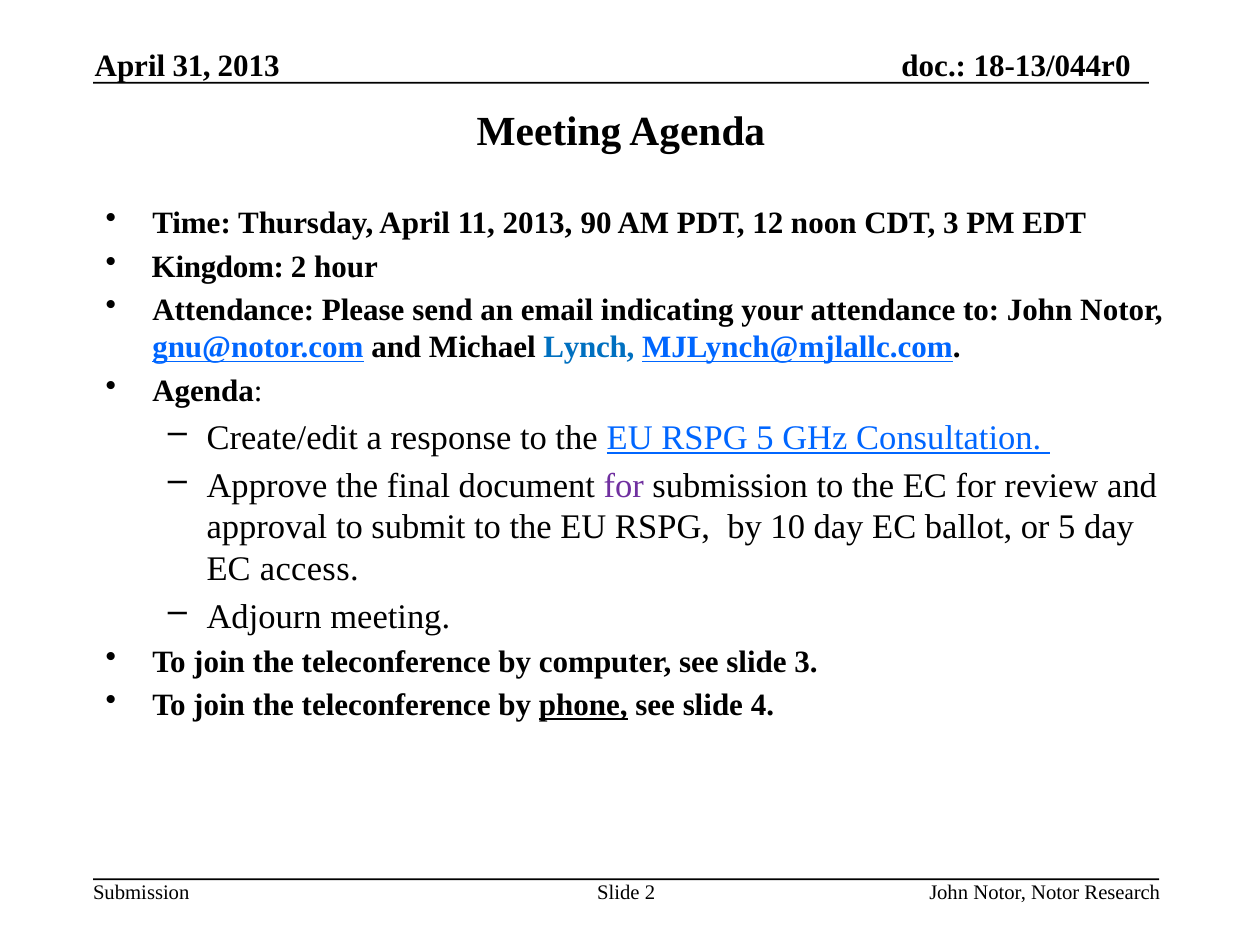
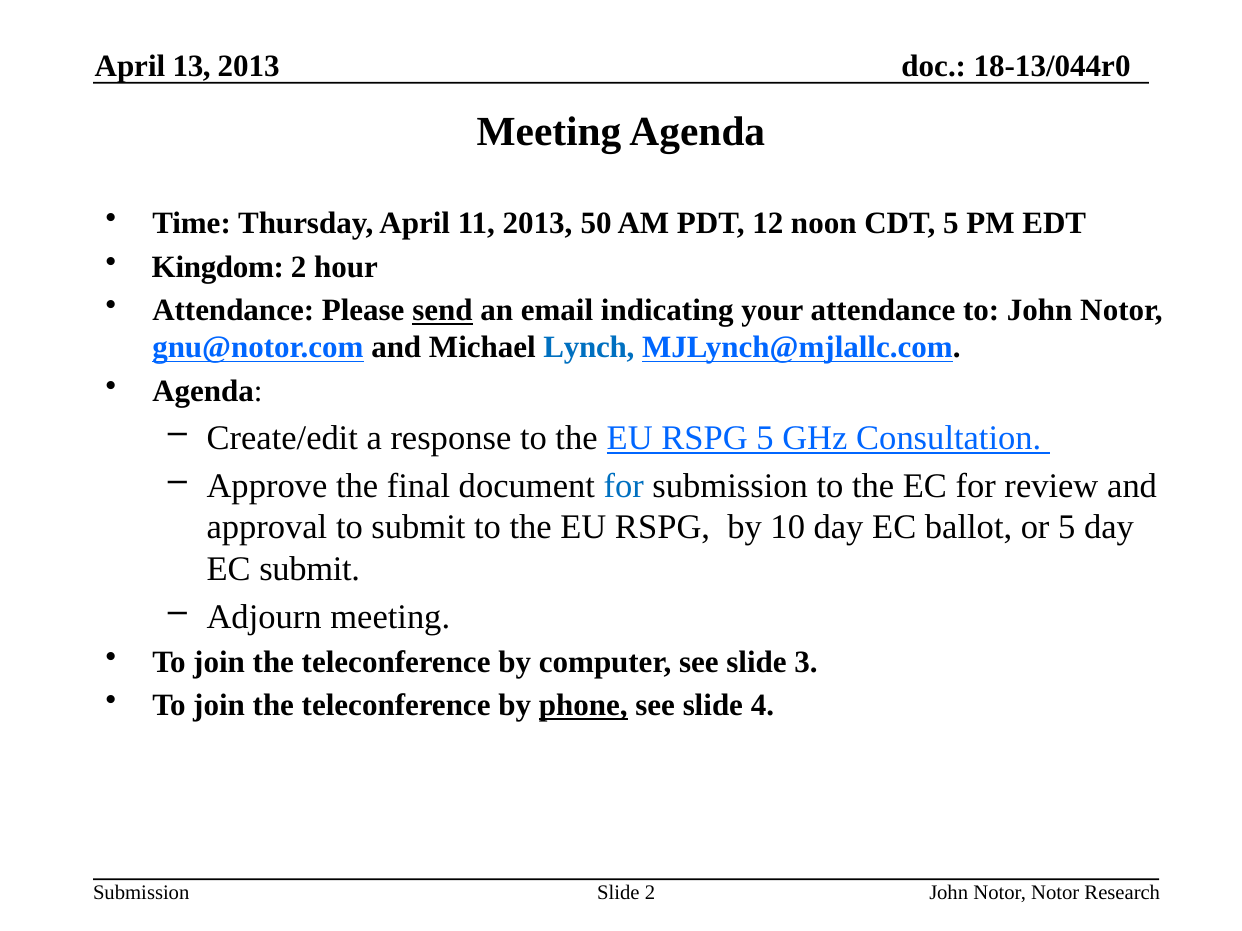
31: 31 -> 13
90: 90 -> 50
CDT 3: 3 -> 5
send underline: none -> present
for at (624, 486) colour: purple -> blue
EC access: access -> submit
